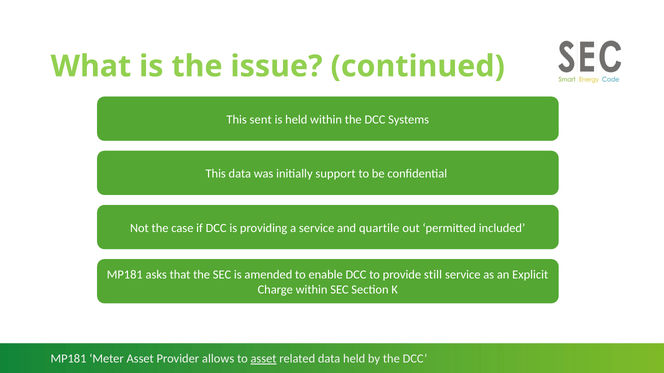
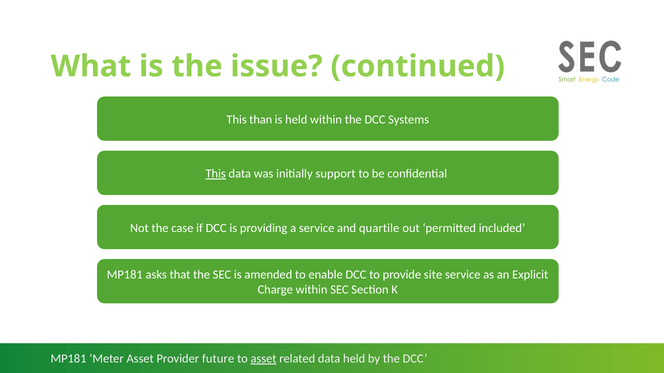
sent: sent -> than
This at (216, 174) underline: none -> present
still: still -> site
allows: allows -> future
